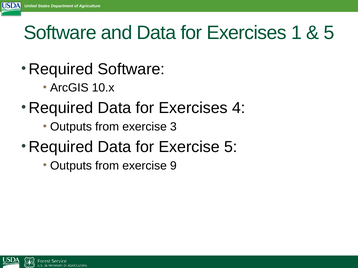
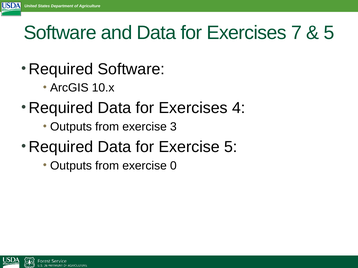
1: 1 -> 7
9: 9 -> 0
